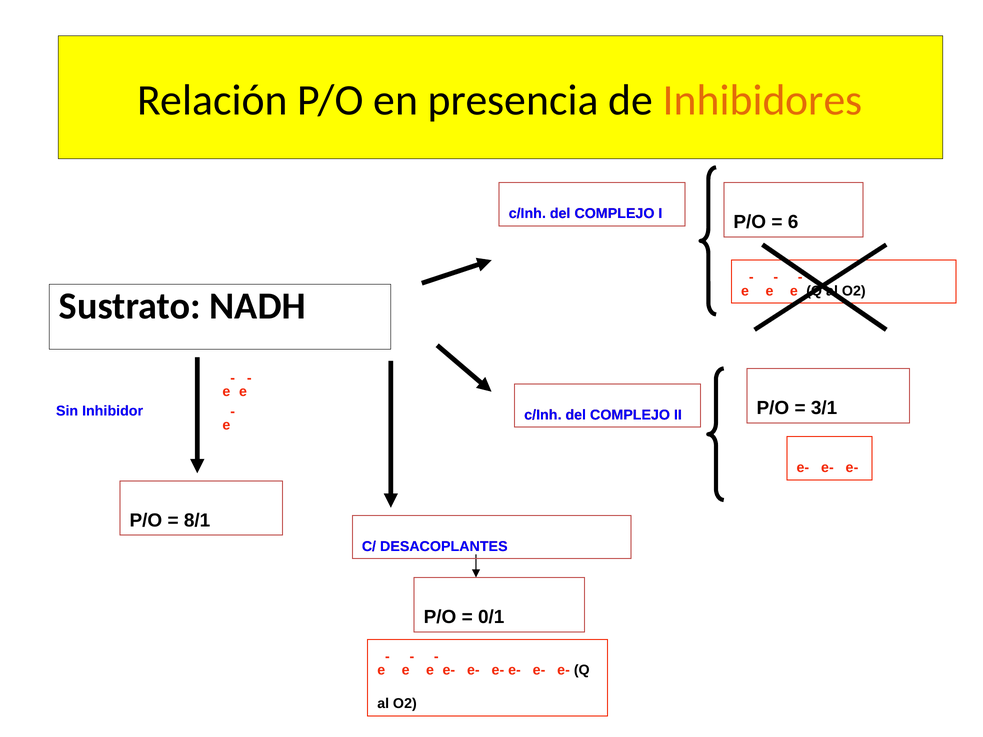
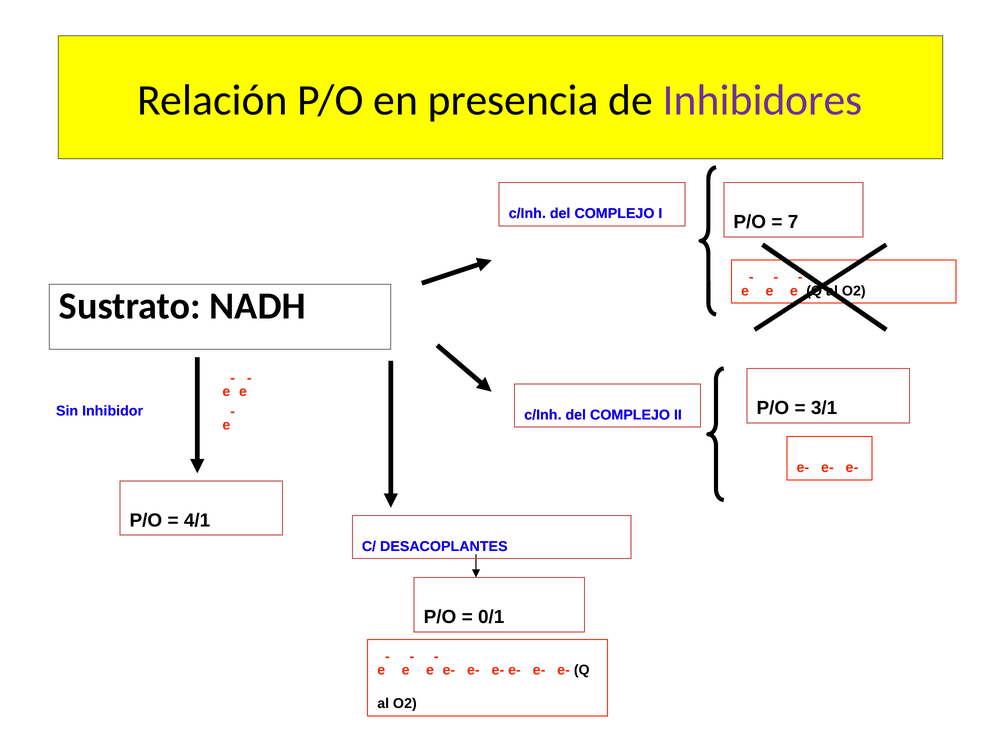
Inhibidores colour: orange -> purple
6: 6 -> 7
8/1: 8/1 -> 4/1
